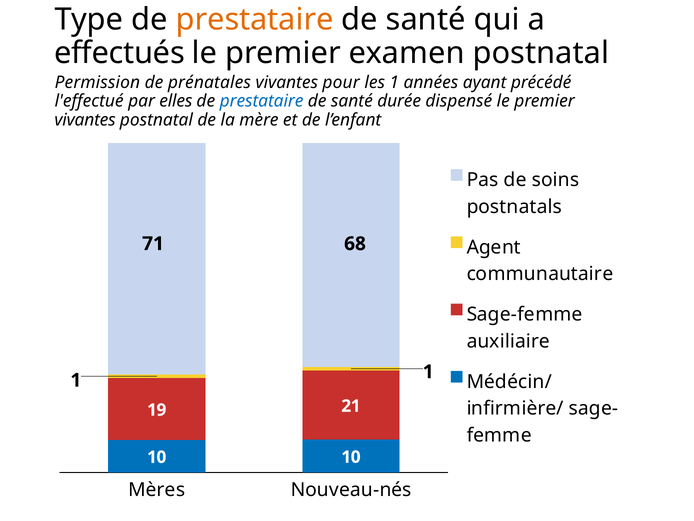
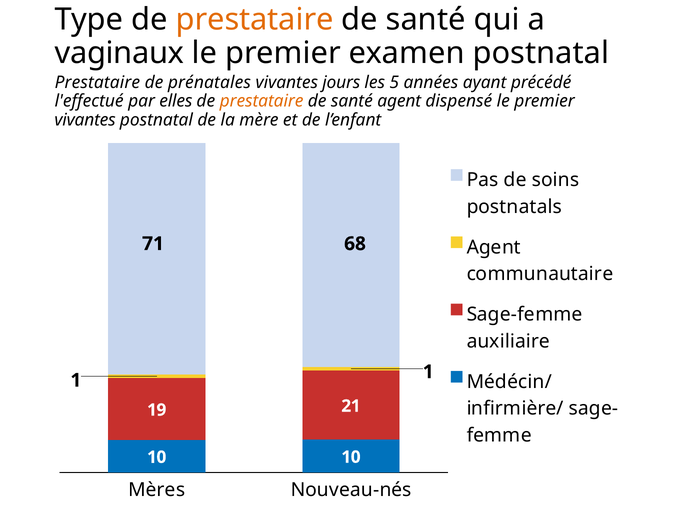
effectués: effectués -> vaginaux
Permission at (97, 82): Permission -> Prestataire
pour: pour -> jours
les 1: 1 -> 5
prestataire at (262, 101) colour: blue -> orange
santé durée: durée -> agent
